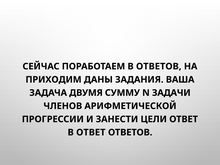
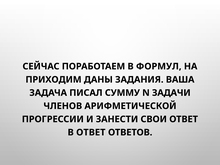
В ОТВЕТОВ: ОТВЕТОВ -> ФОРМУЛ
ДВУМЯ: ДВУМЯ -> ПИСАЛ
ЦЕЛИ: ЦЕЛИ -> СВОИ
